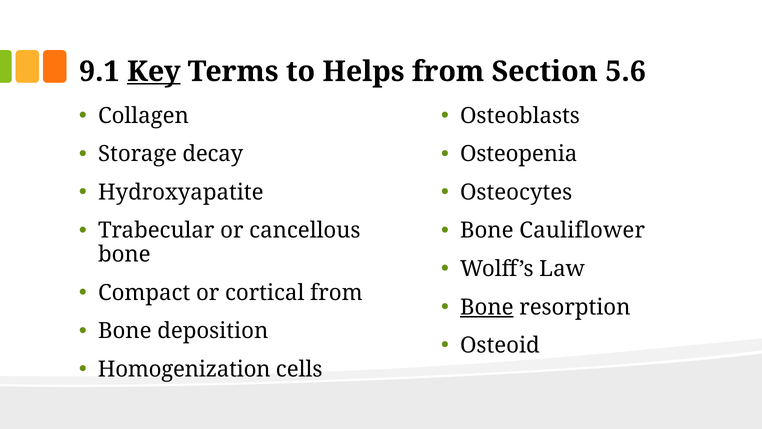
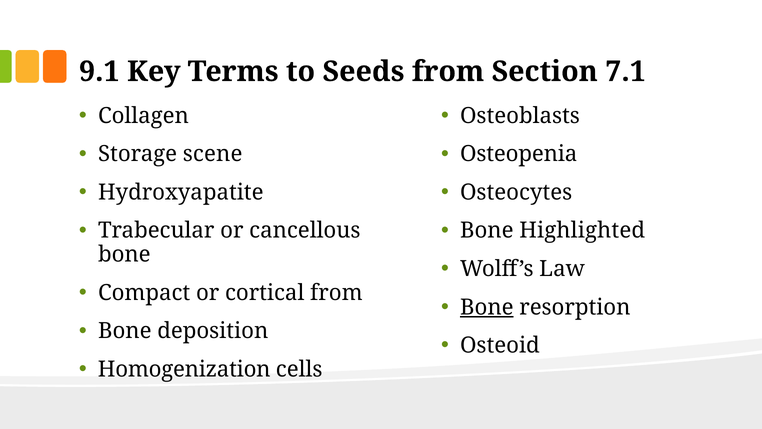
Key underline: present -> none
Helps: Helps -> Seeds
5.6: 5.6 -> 7.1
decay: decay -> scene
Cauliflower: Cauliflower -> Highlighted
